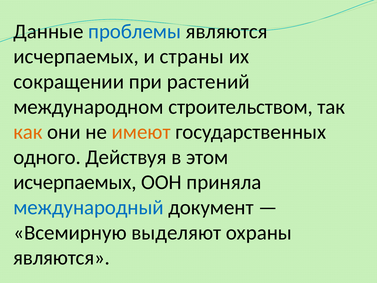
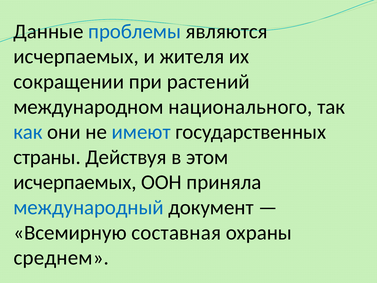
страны: страны -> жителя
строительством: строительством -> национального
как colour: orange -> blue
имеют colour: orange -> blue
одного: одного -> страны
выделяют: выделяют -> составная
являются at (62, 258): являются -> среднем
